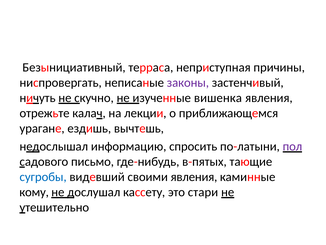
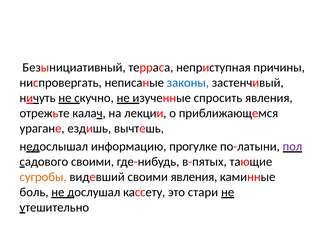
законы colour: purple -> blue
вишенка: вишенка -> спросить
спросить: спросить -> прогулке
садового письмо: письмо -> своими
сугробы colour: blue -> orange
кому: кому -> боль
